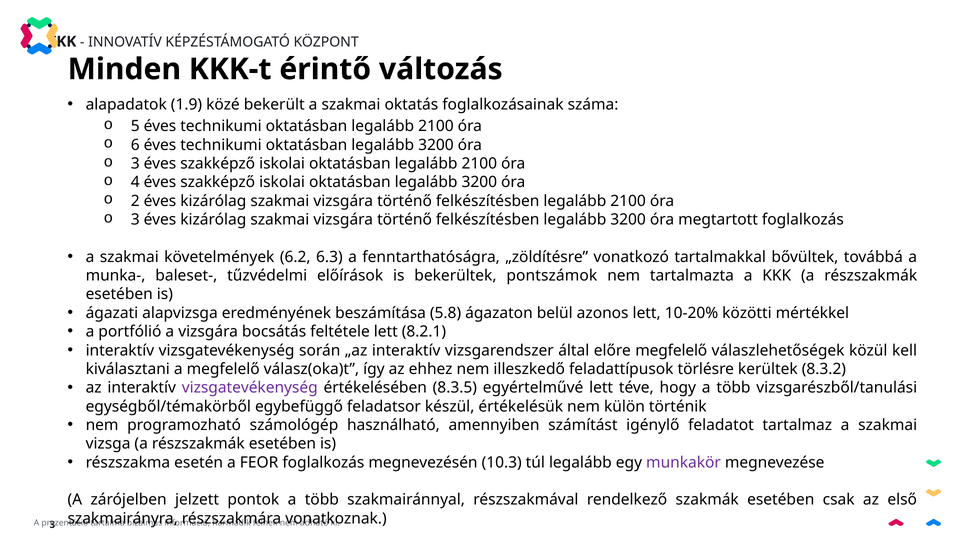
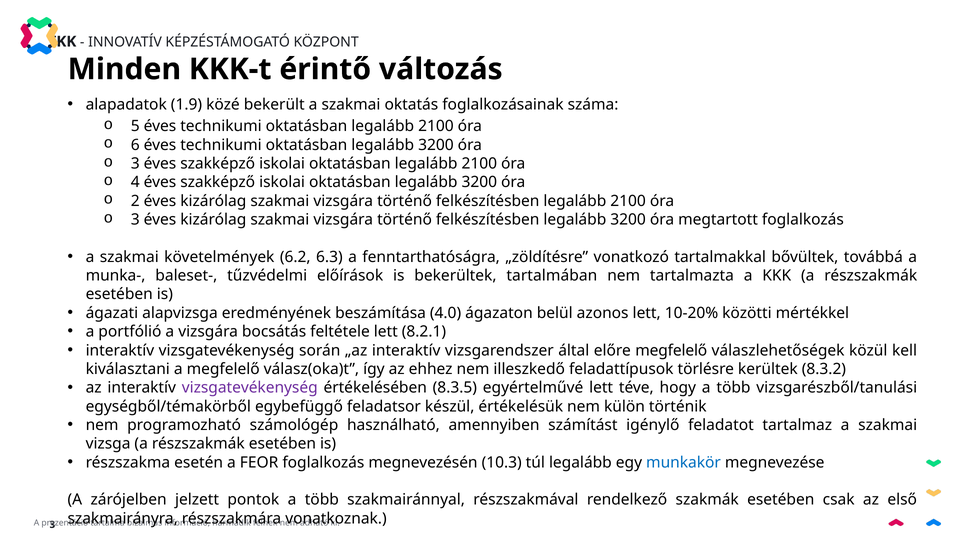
pontszámok: pontszámok -> tartalmában
5.8: 5.8 -> 4.0
munkakör colour: purple -> blue
